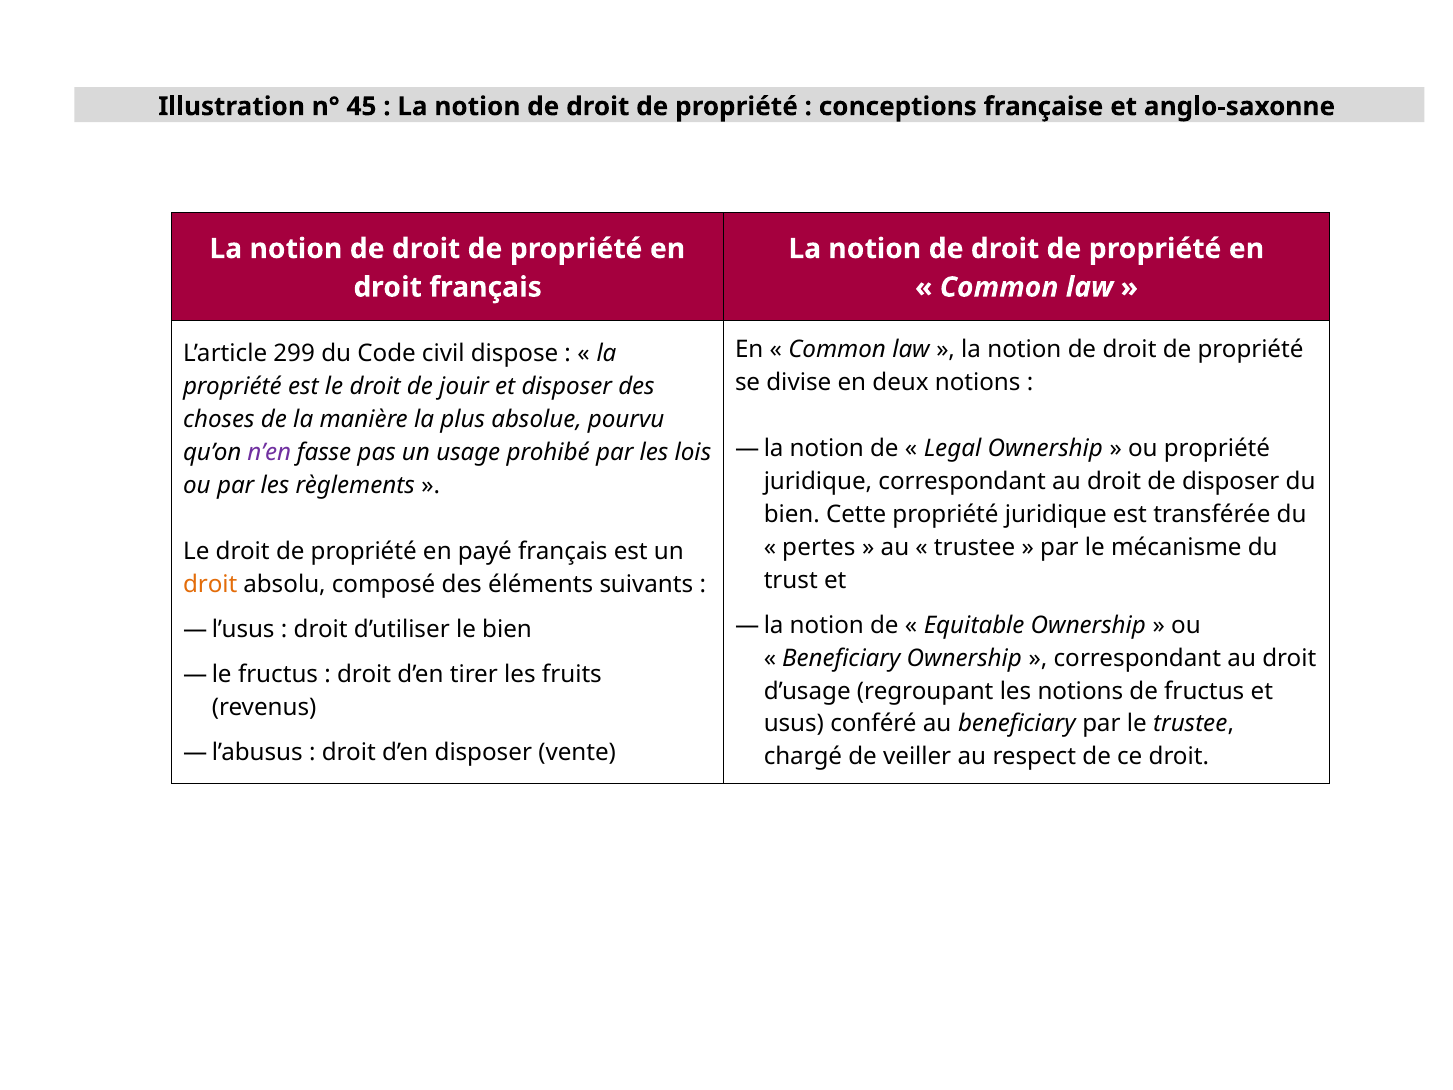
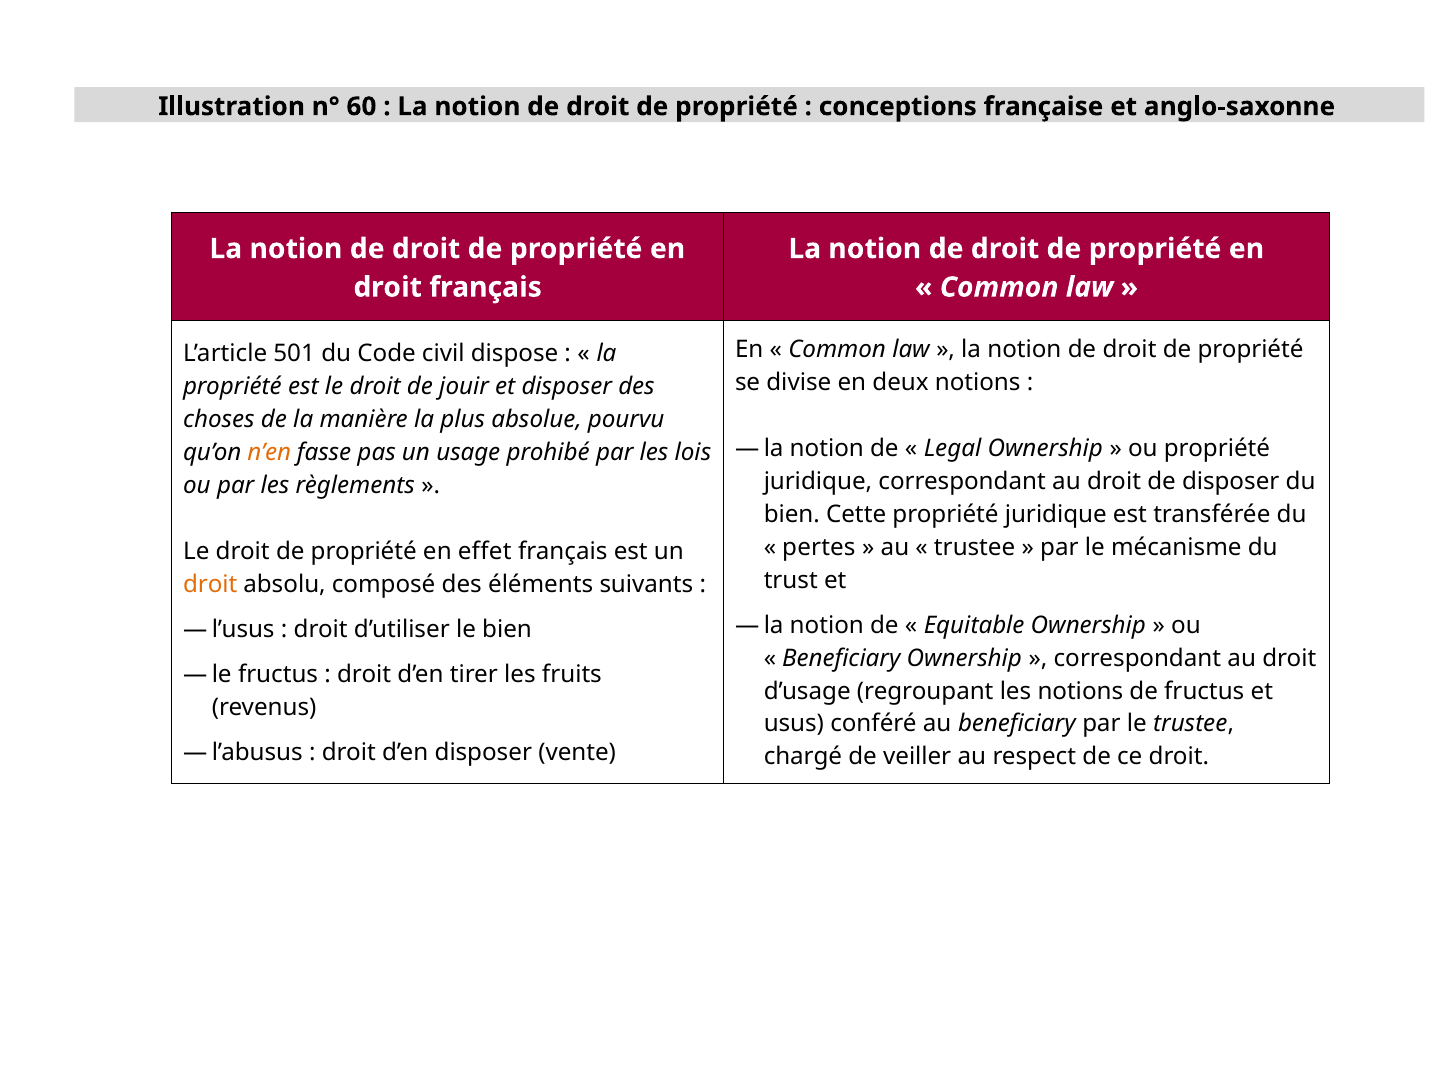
45: 45 -> 60
299: 299 -> 501
n’en colour: purple -> orange
payé: payé -> effet
